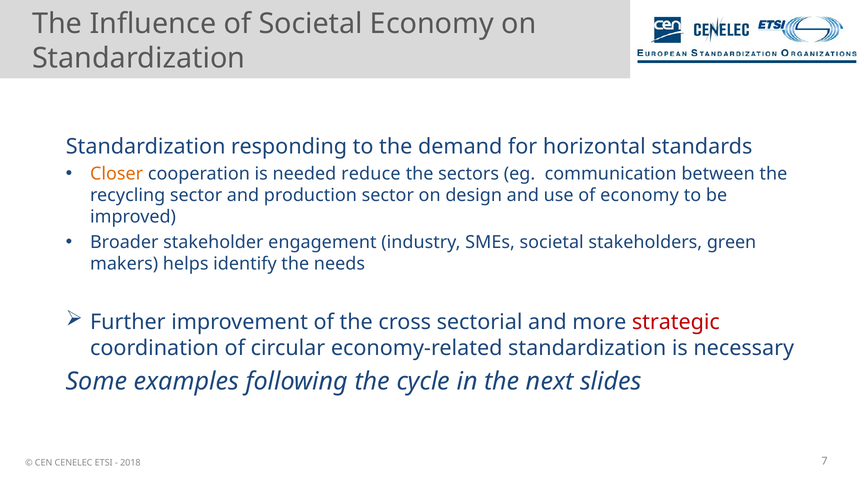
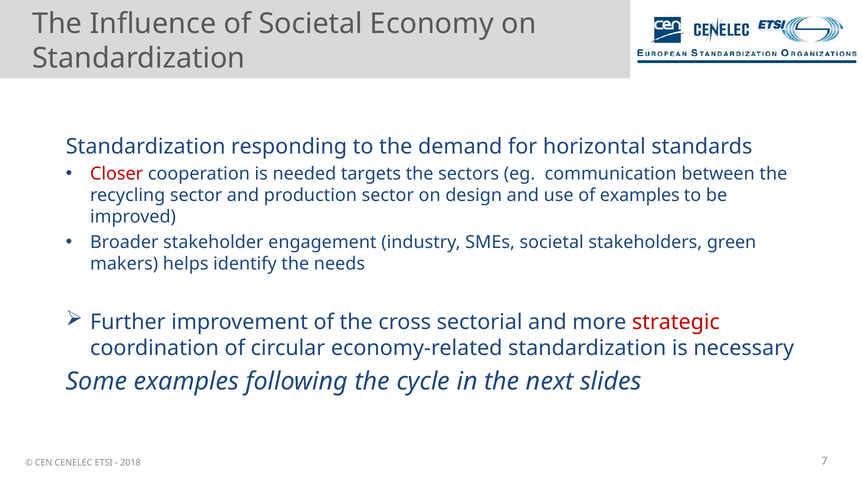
Closer colour: orange -> red
reduce: reduce -> targets
of economy: economy -> examples
